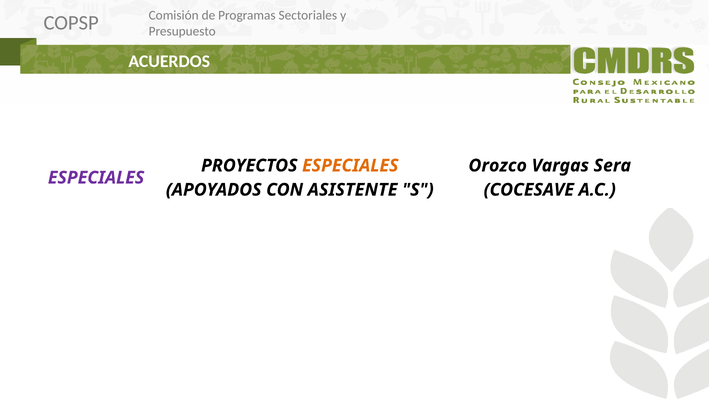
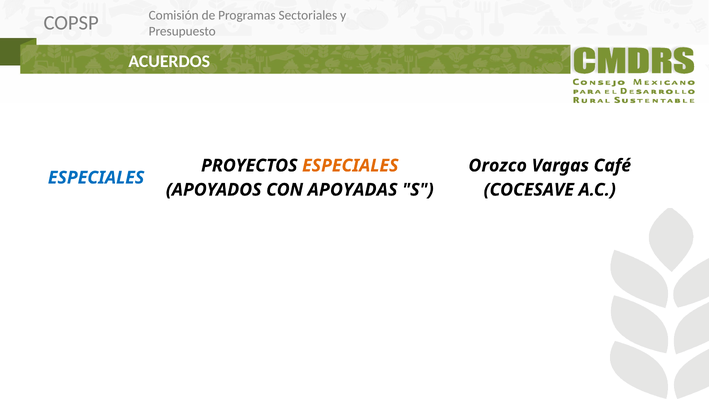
Sera: Sera -> Café
ESPECIALES at (96, 178) colour: purple -> blue
ASISTENTE: ASISTENTE -> APOYADAS
